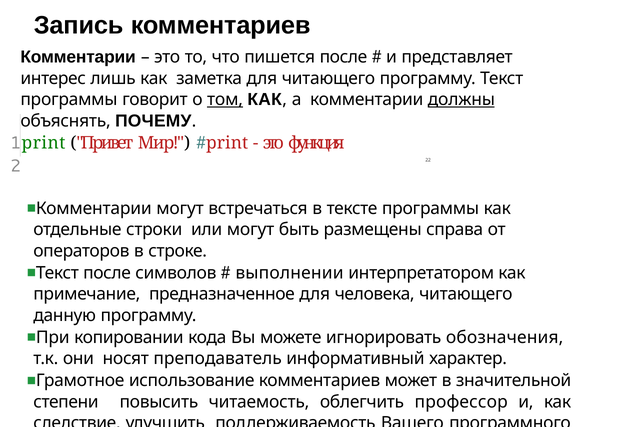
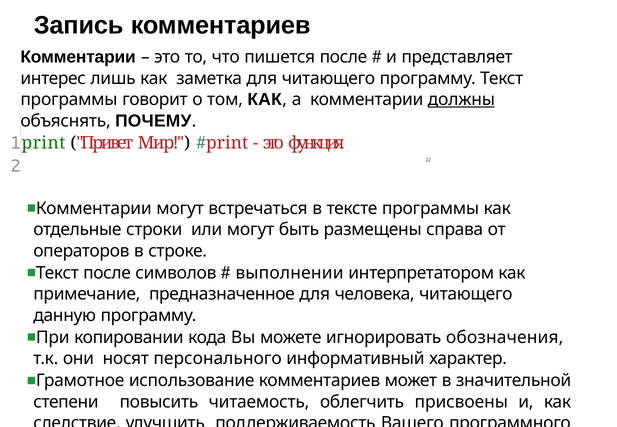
том underline: present -> none
преподаватель: преподаватель -> персонального
профессор: профессор -> присвоены
